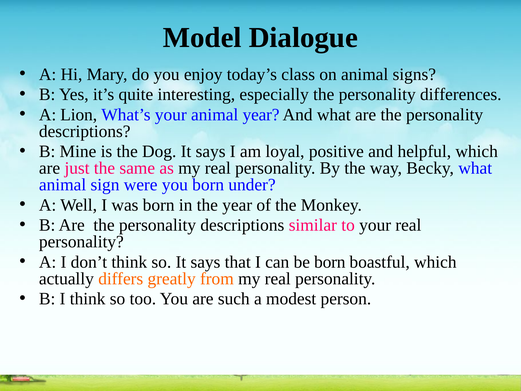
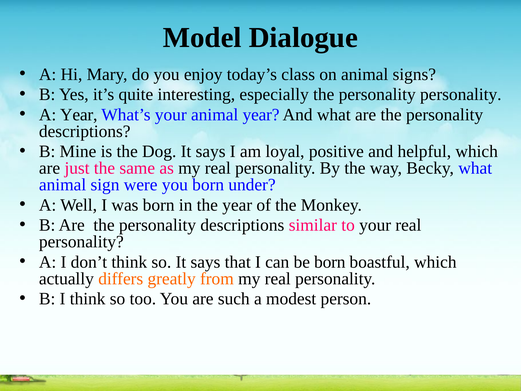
personality differences: differences -> personality
A Lion: Lion -> Year
